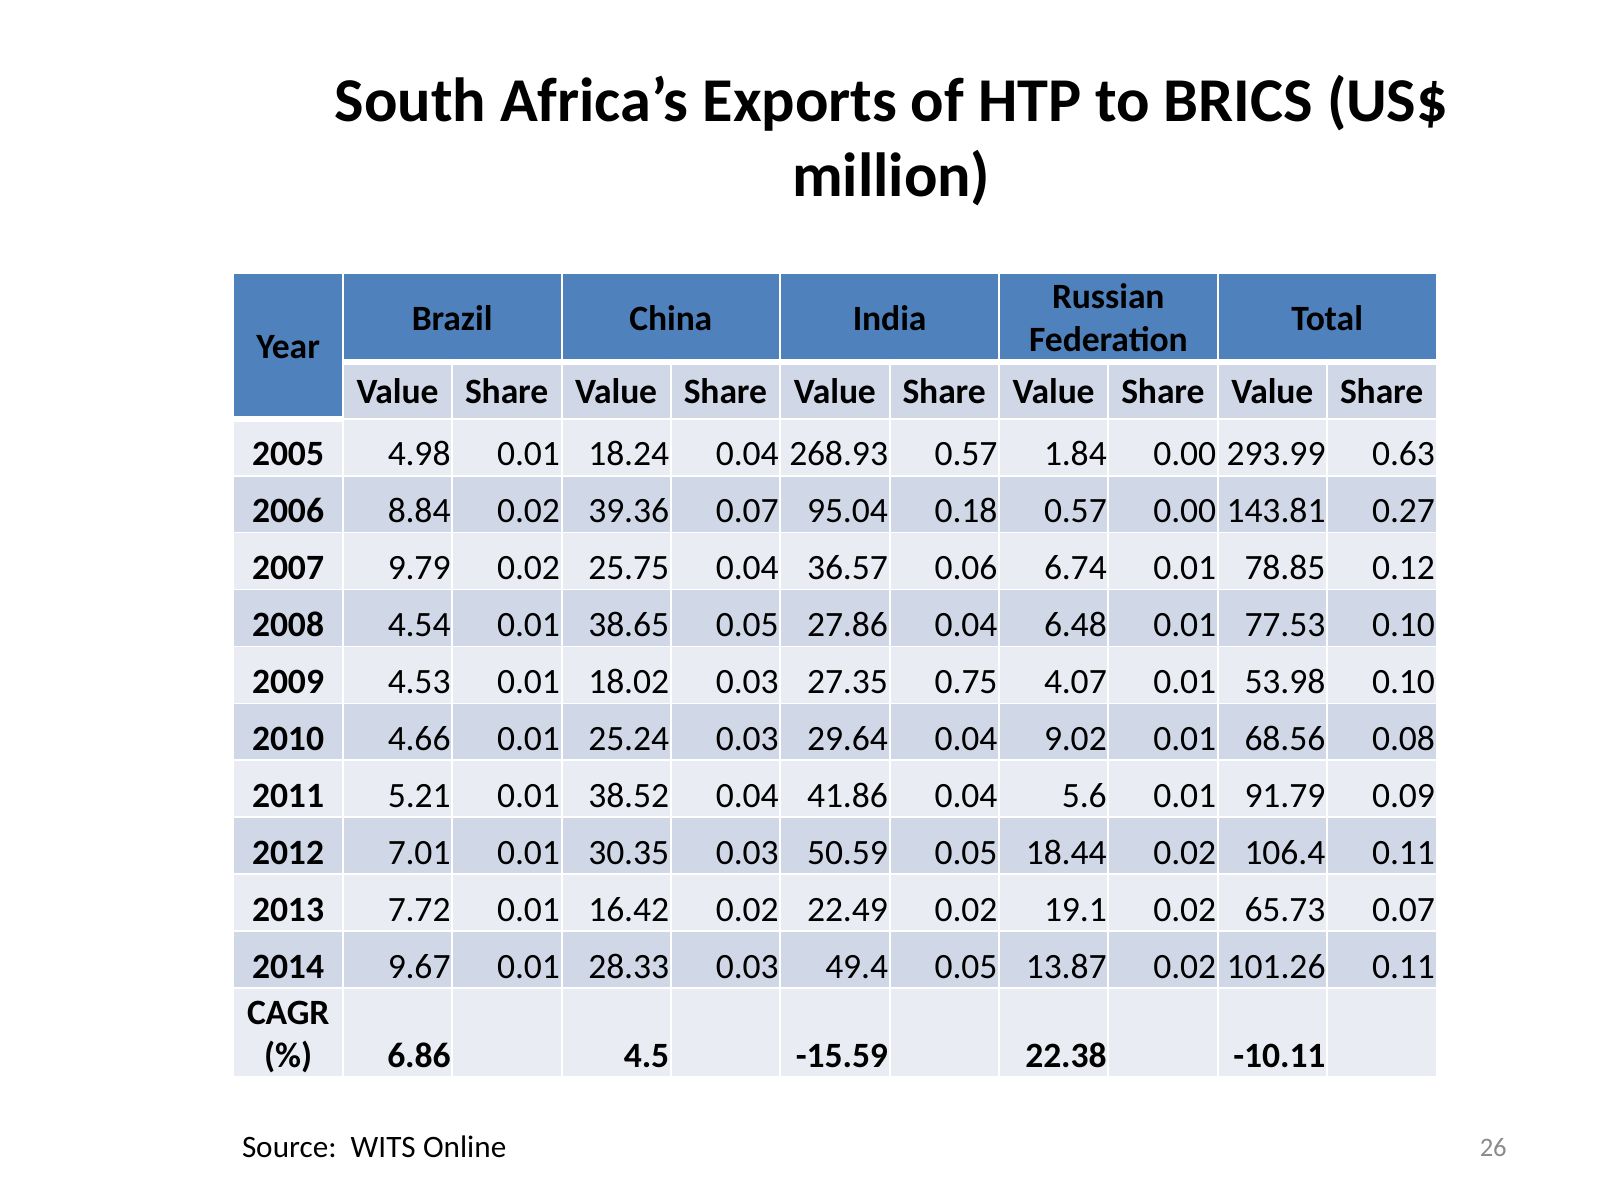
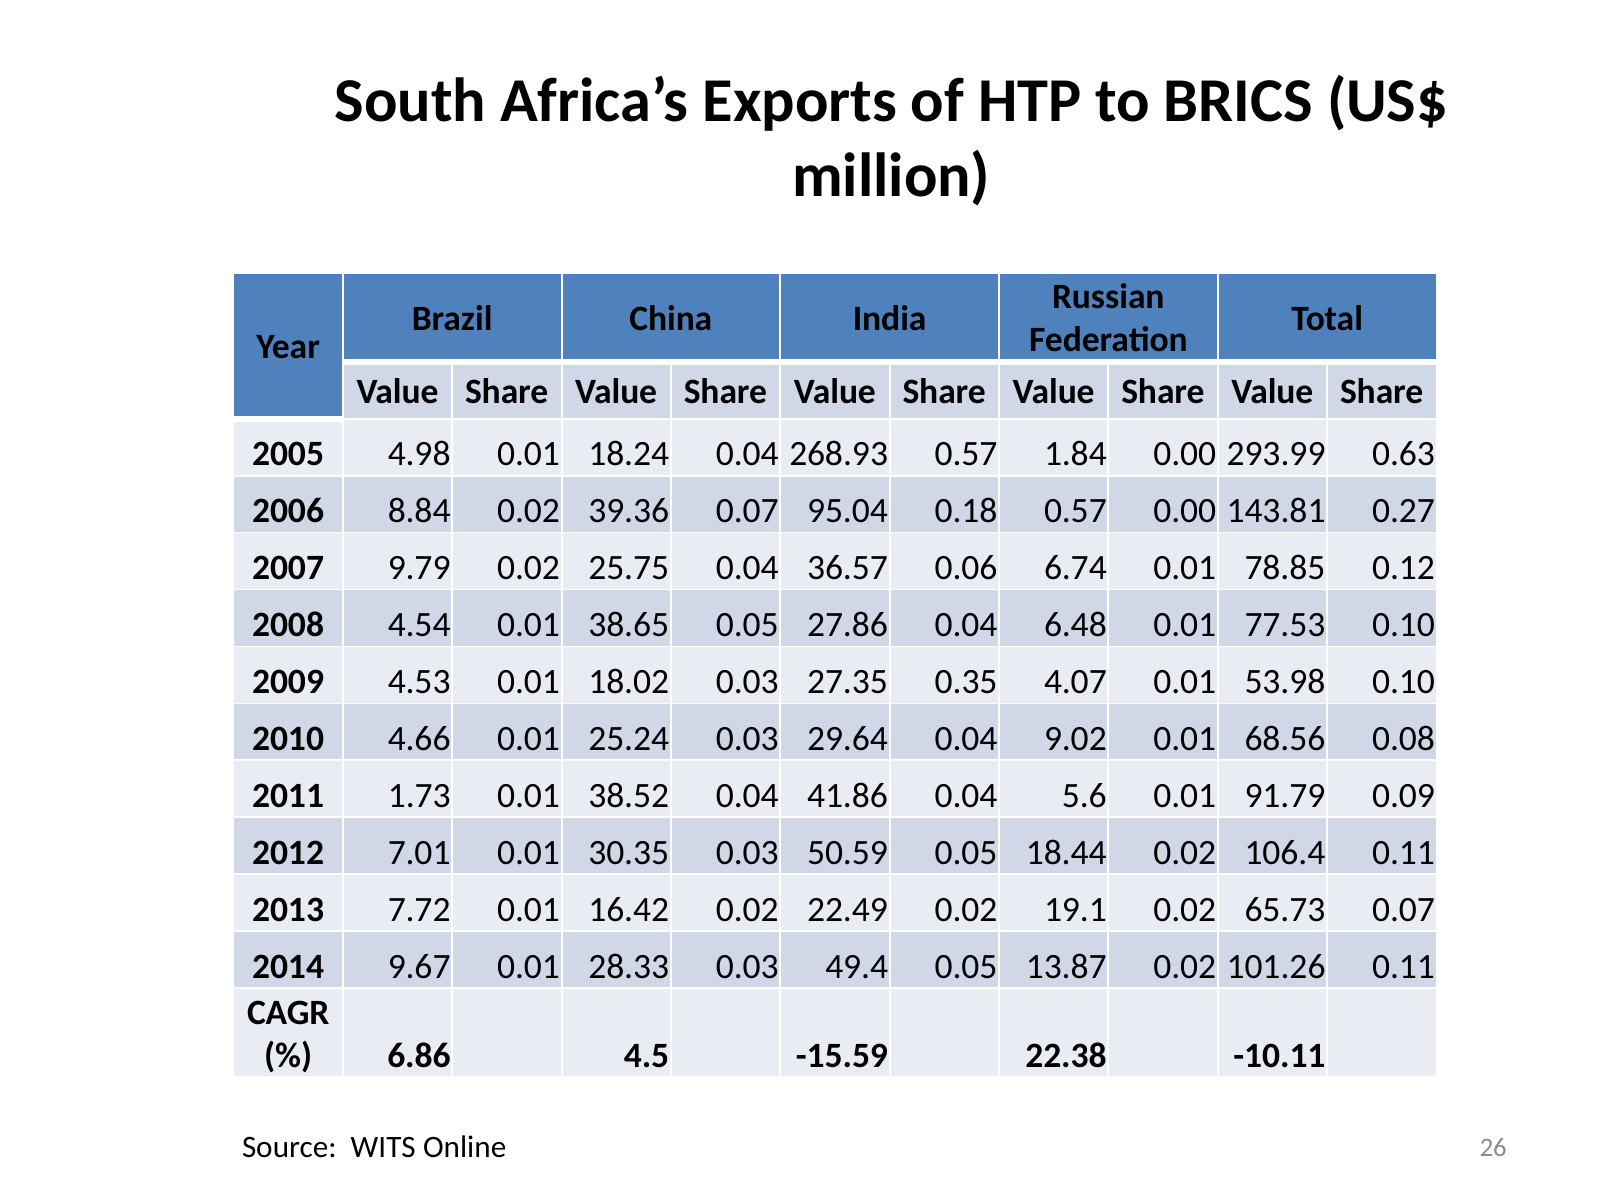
0.75: 0.75 -> 0.35
5.21: 5.21 -> 1.73
